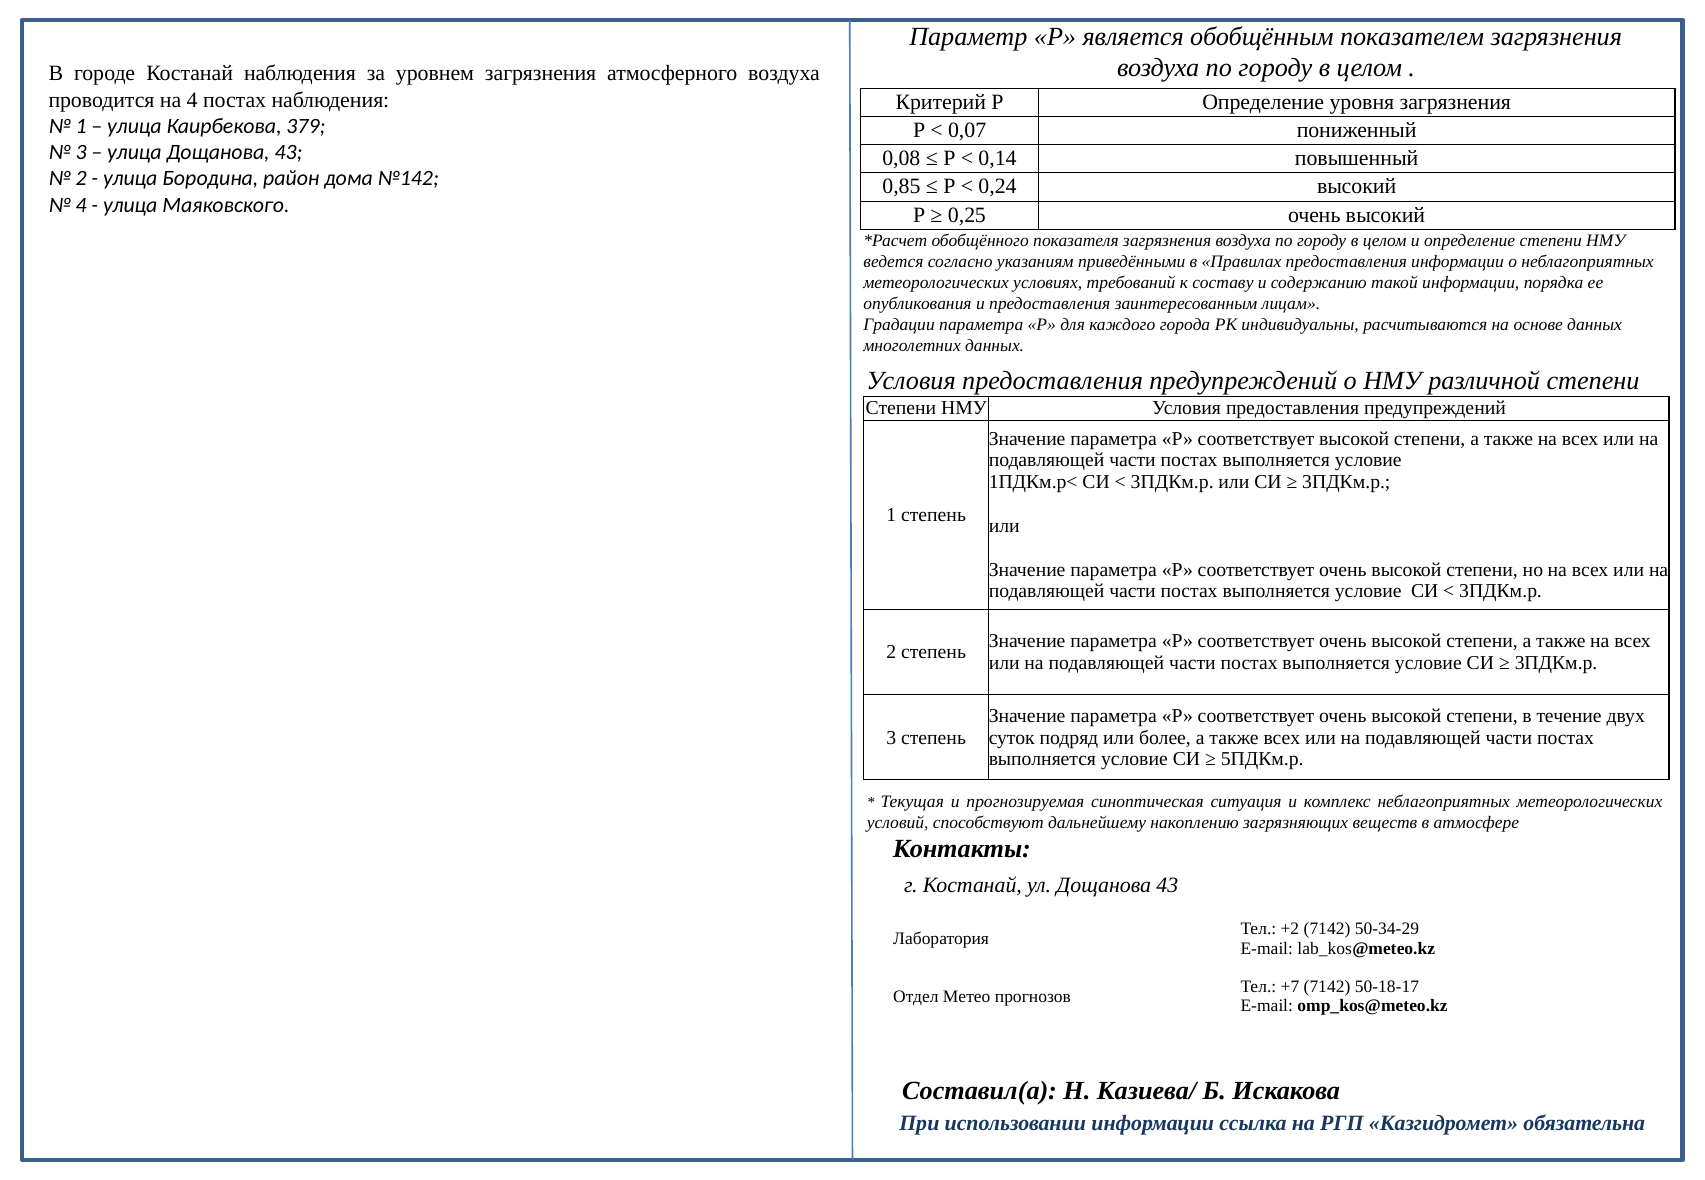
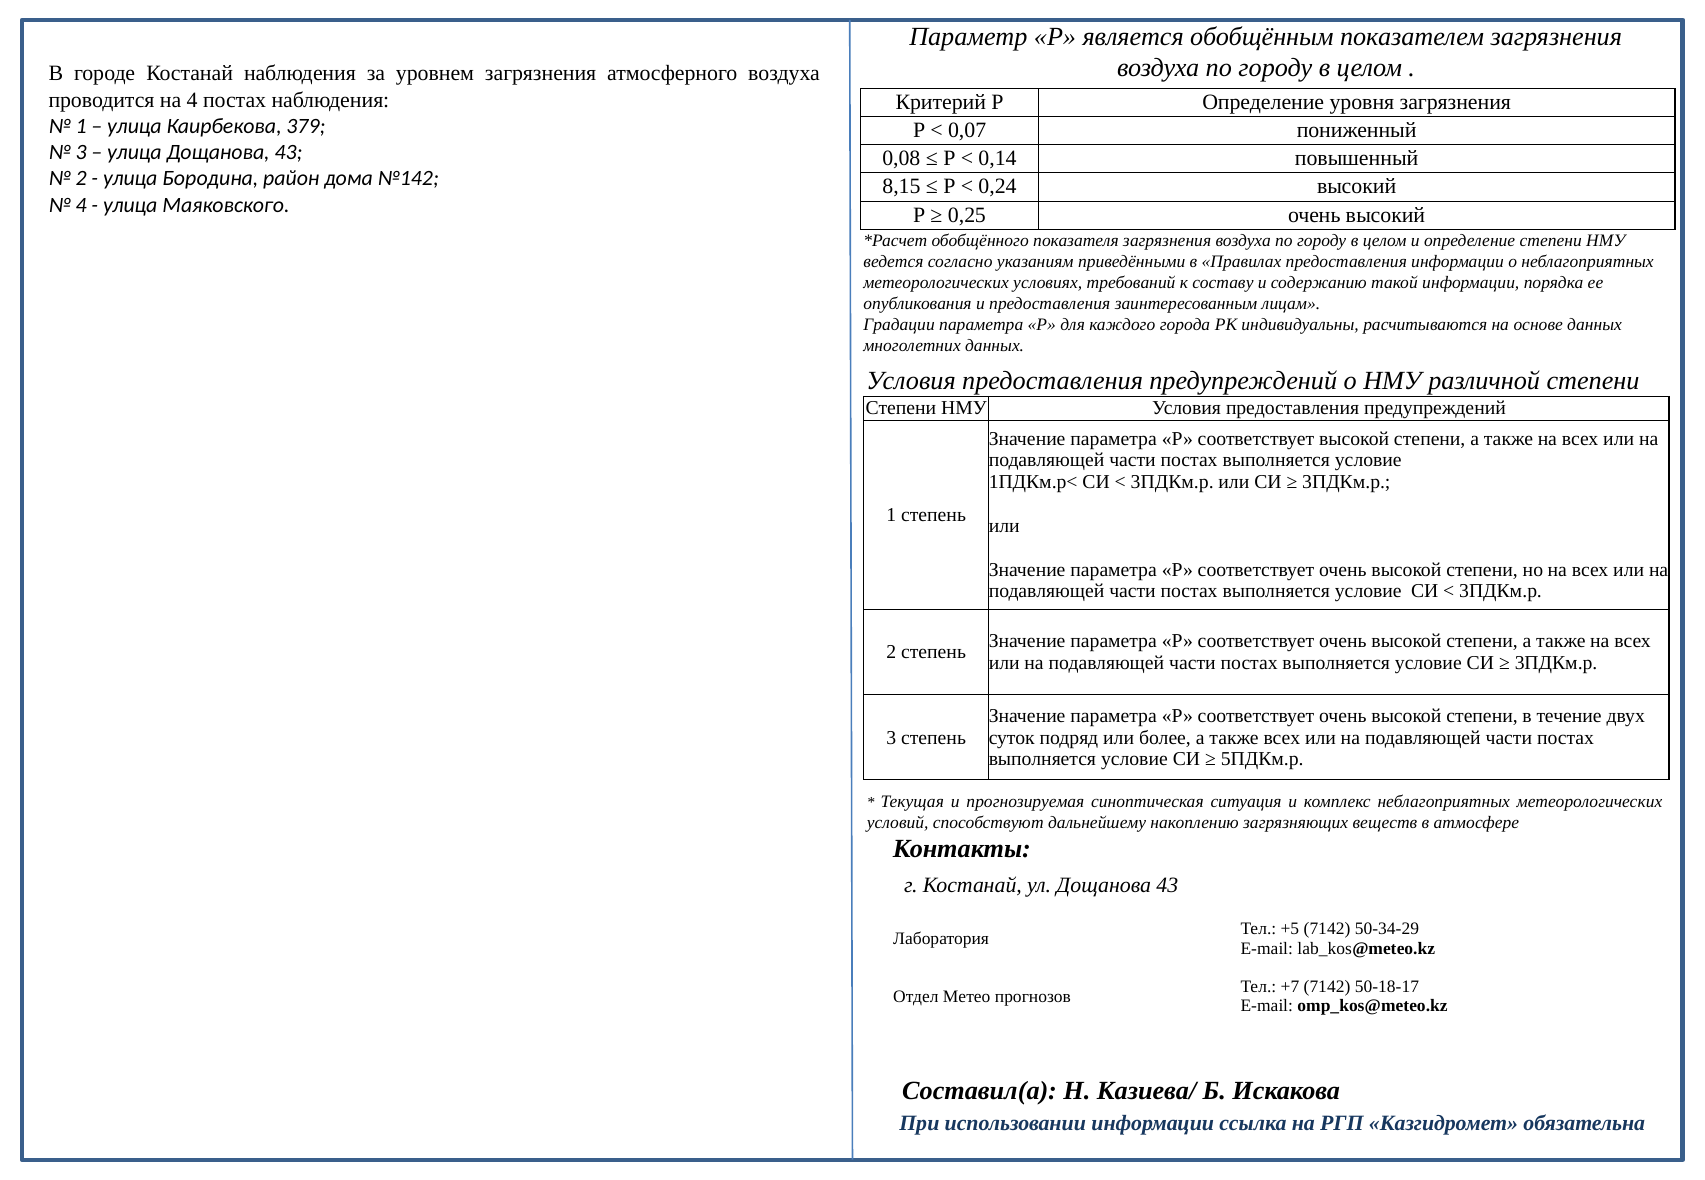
0,85: 0,85 -> 8,15
+2: +2 -> +5
